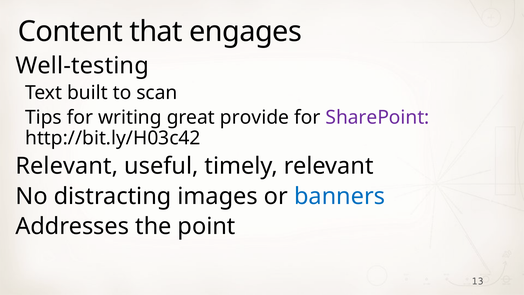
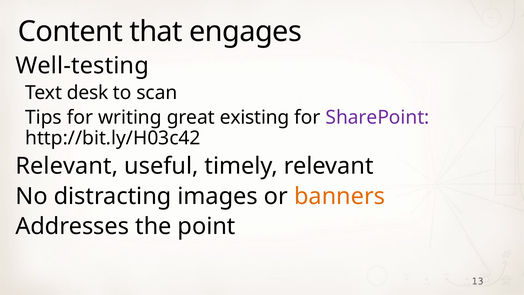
built: built -> desk
provide: provide -> existing
banners colour: blue -> orange
